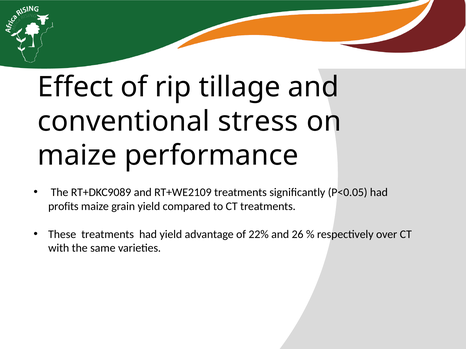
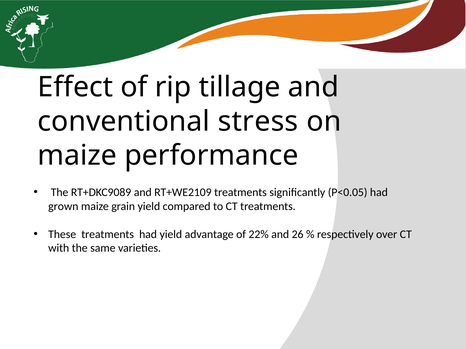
profits: profits -> grown
